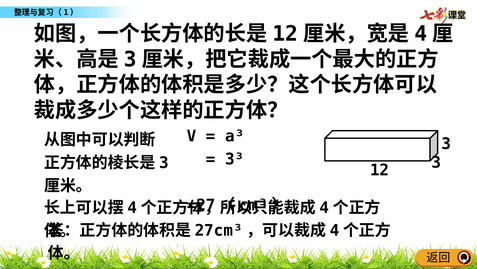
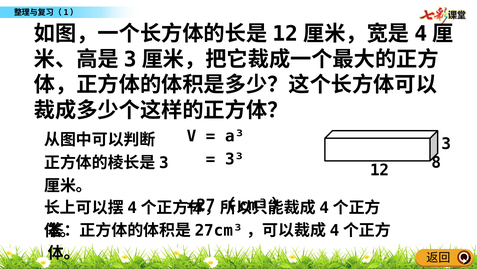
12 3: 3 -> 8
